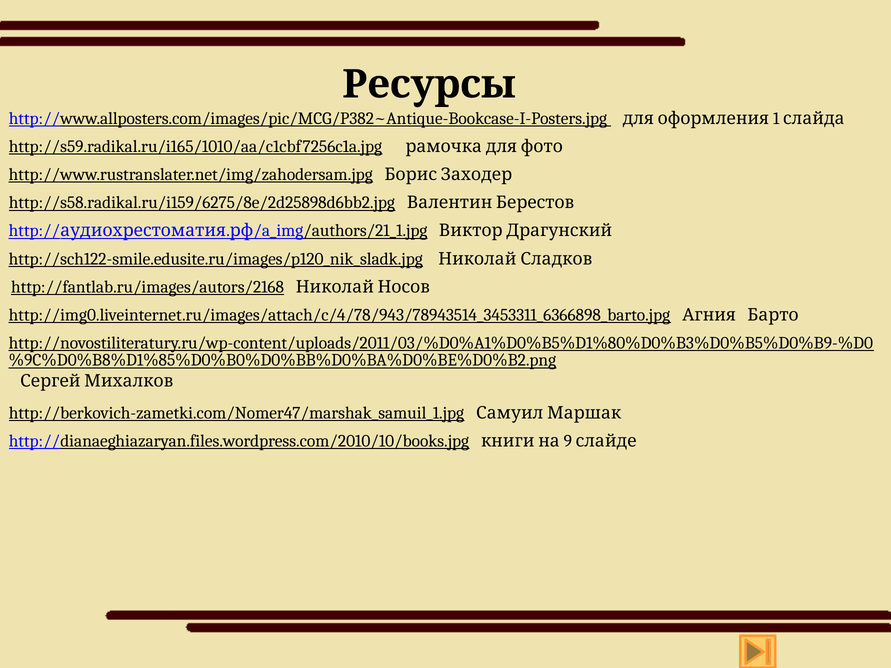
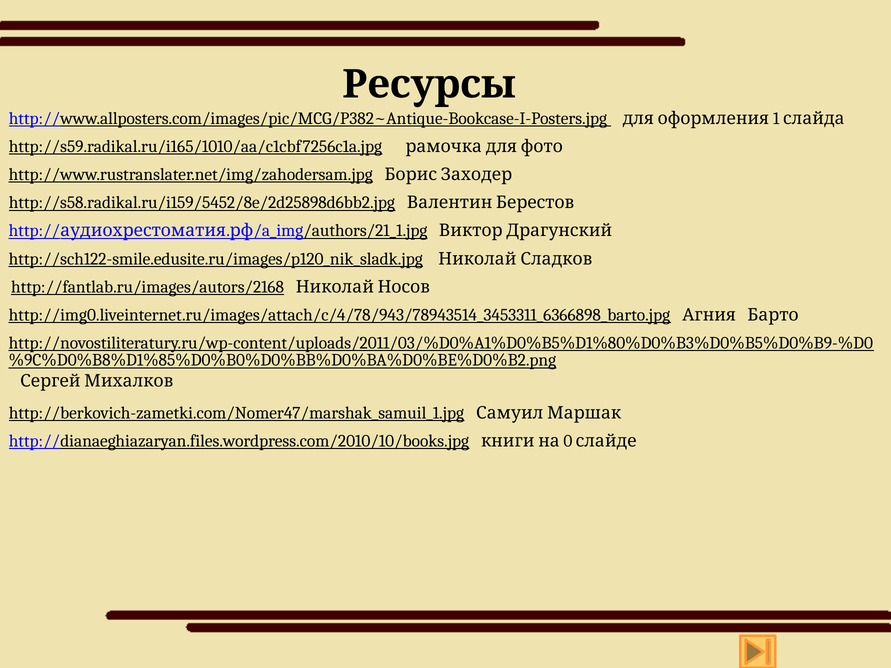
http://s58.radikal.ru/i159/6275/8e/2d25898d6bb2.jpg: http://s58.radikal.ru/i159/6275/8e/2d25898d6bb2.jpg -> http://s58.radikal.ru/i159/5452/8e/2d25898d6bb2.jpg
9: 9 -> 0
